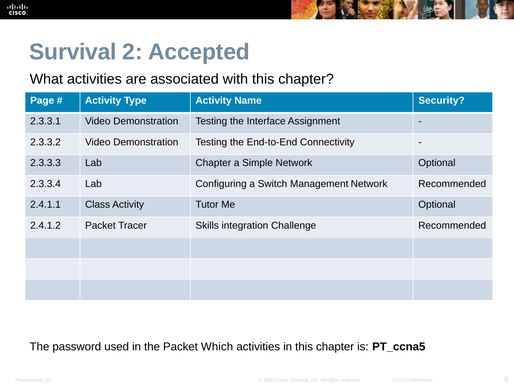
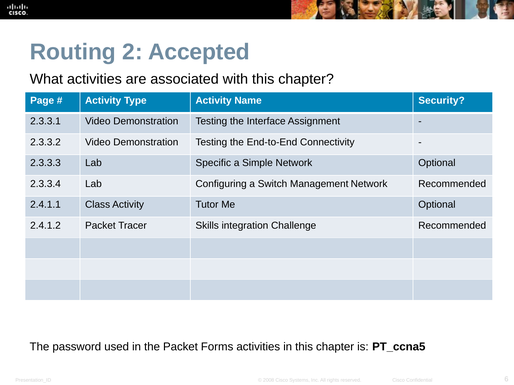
Survival: Survival -> Routing
Lab Chapter: Chapter -> Specific
Which: Which -> Forms
